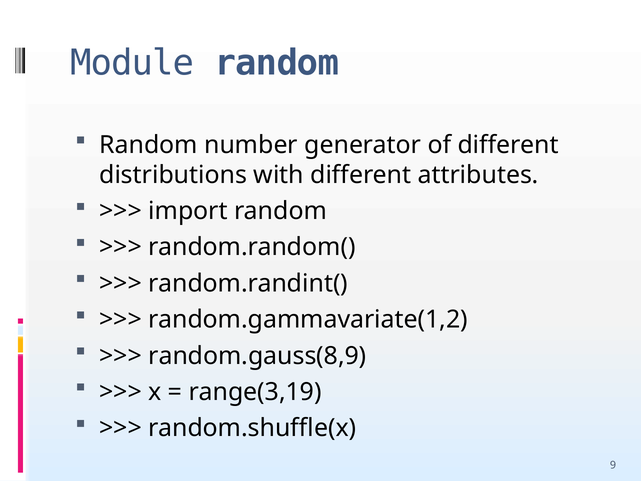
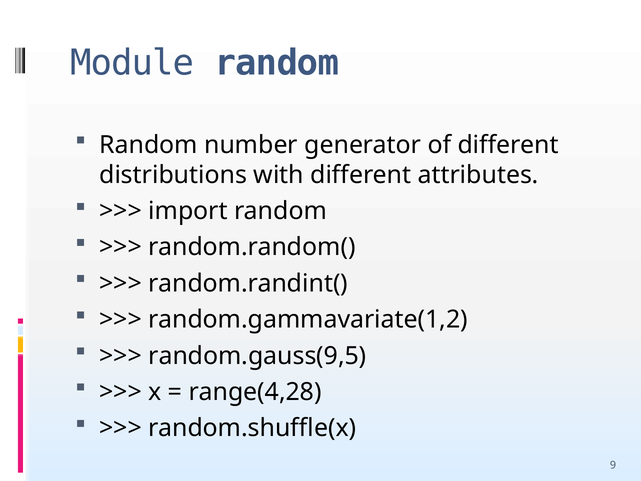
random.gauss(8,9: random.gauss(8,9 -> random.gauss(9,5
range(3,19: range(3,19 -> range(4,28
